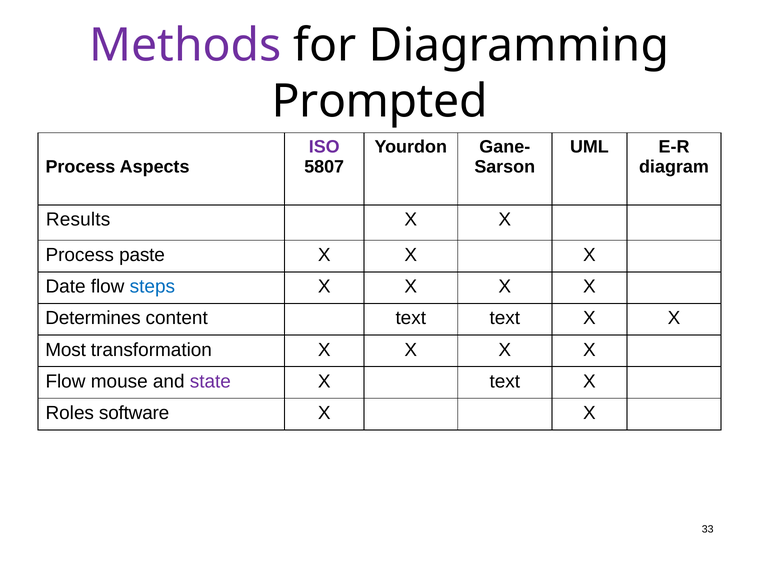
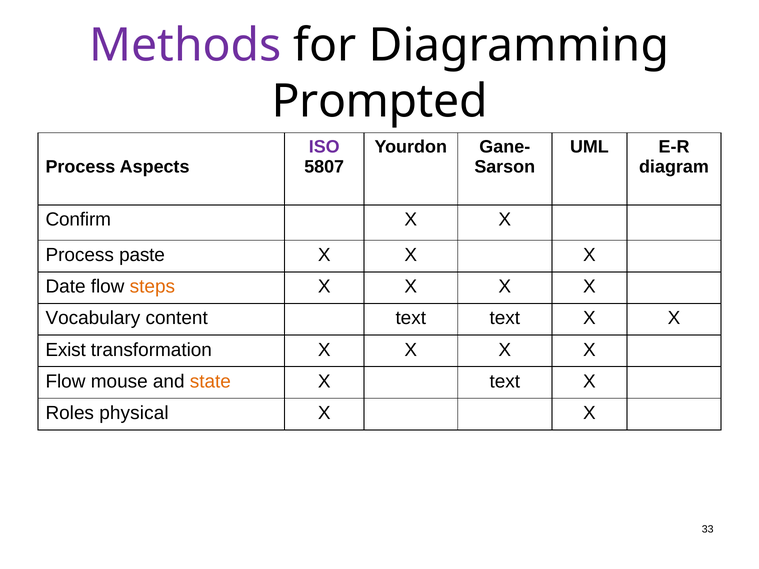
Results: Results -> Confirm
steps colour: blue -> orange
Determines: Determines -> Vocabulary
Most: Most -> Exist
state colour: purple -> orange
software: software -> physical
